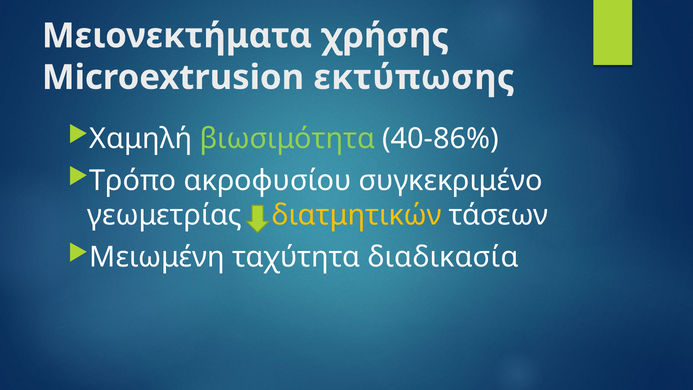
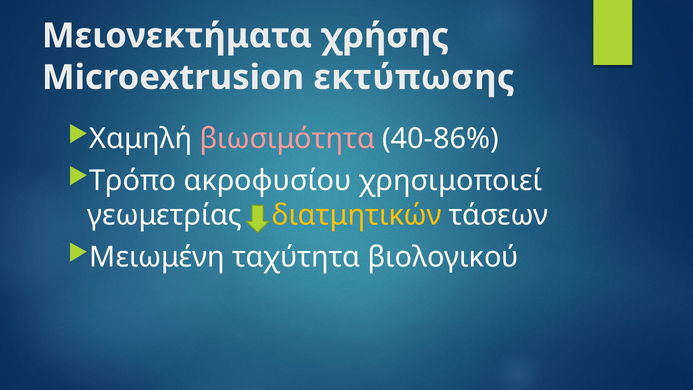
βιωσιμότητα colour: light green -> pink
συγκεκριμένο: συγκεκριμένο -> χρησιμοποιεί
διαδικασία: διαδικασία -> βιολογικού
